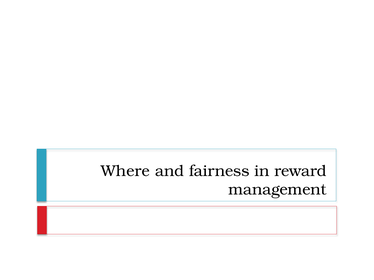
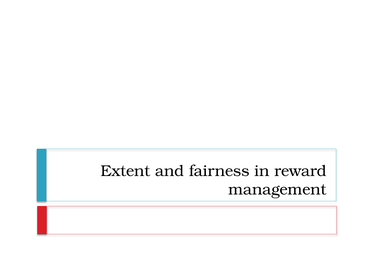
Where: Where -> Extent
